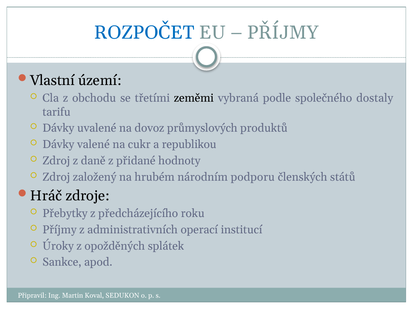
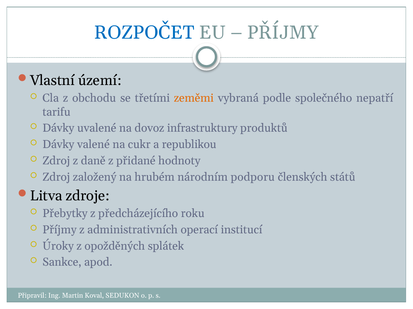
zeměmi colour: black -> orange
dostaly: dostaly -> nepatří
průmyslových: průmyslových -> infrastruktury
Hráč: Hráč -> Litva
